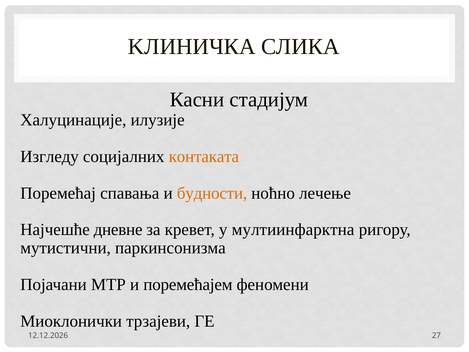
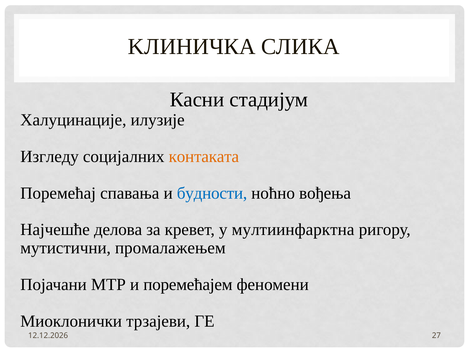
будности colour: orange -> blue
лечење: лечење -> вођења
дневне: дневне -> делова
паркинсонизма: паркинсонизма -> промалажењем
